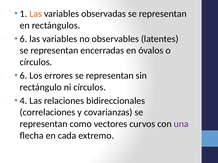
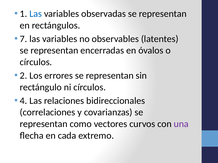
Las at (36, 14) colour: orange -> blue
6 at (23, 39): 6 -> 7
6 at (23, 76): 6 -> 2
